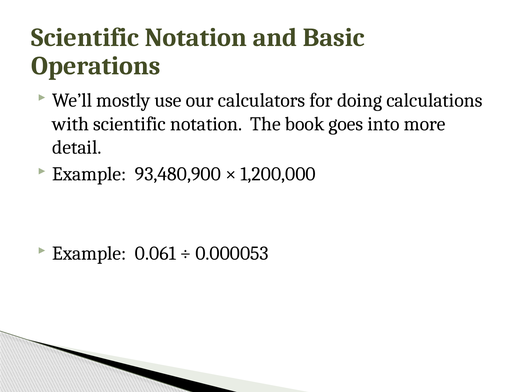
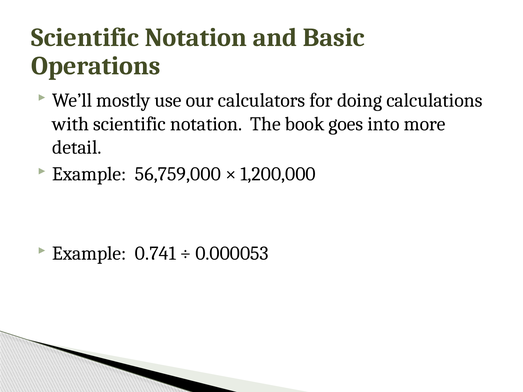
93,480,900: 93,480,900 -> 56,759,000
0.061: 0.061 -> 0.741
